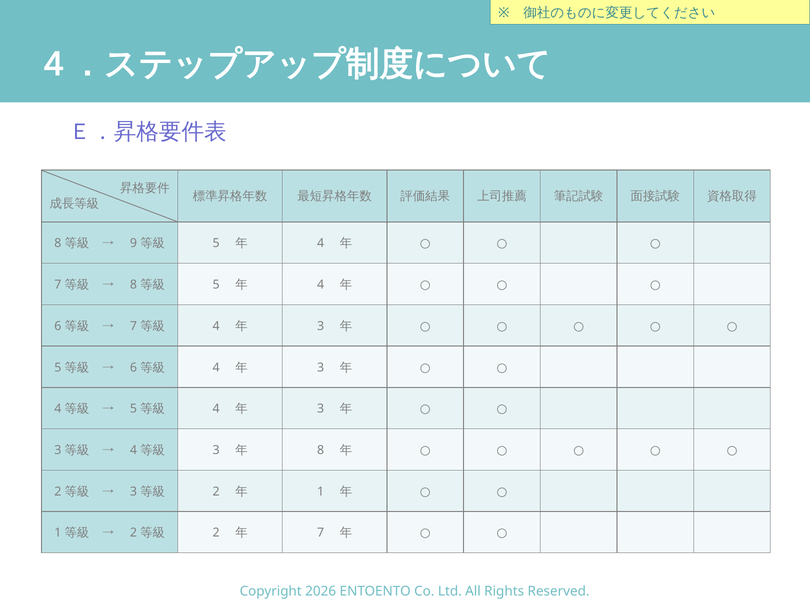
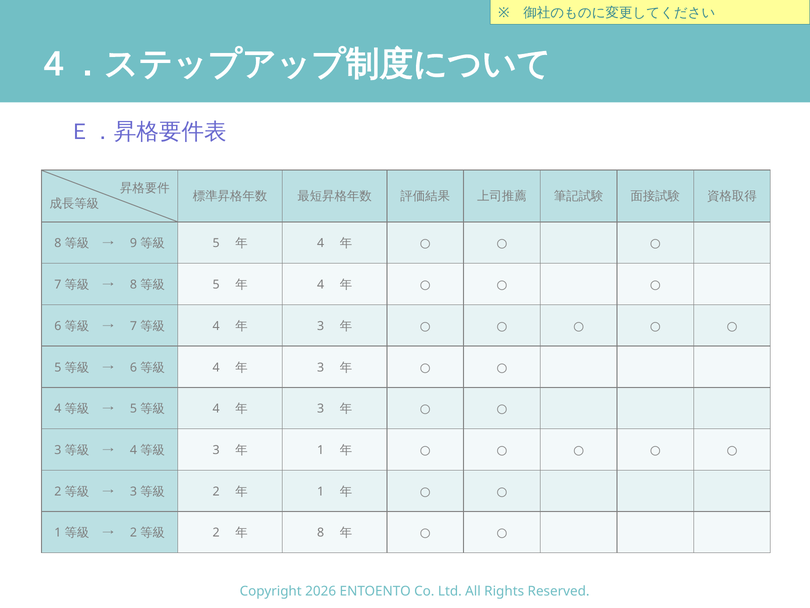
8 at (321, 450): 8 -> 1
7 at (321, 532): 7 -> 8
